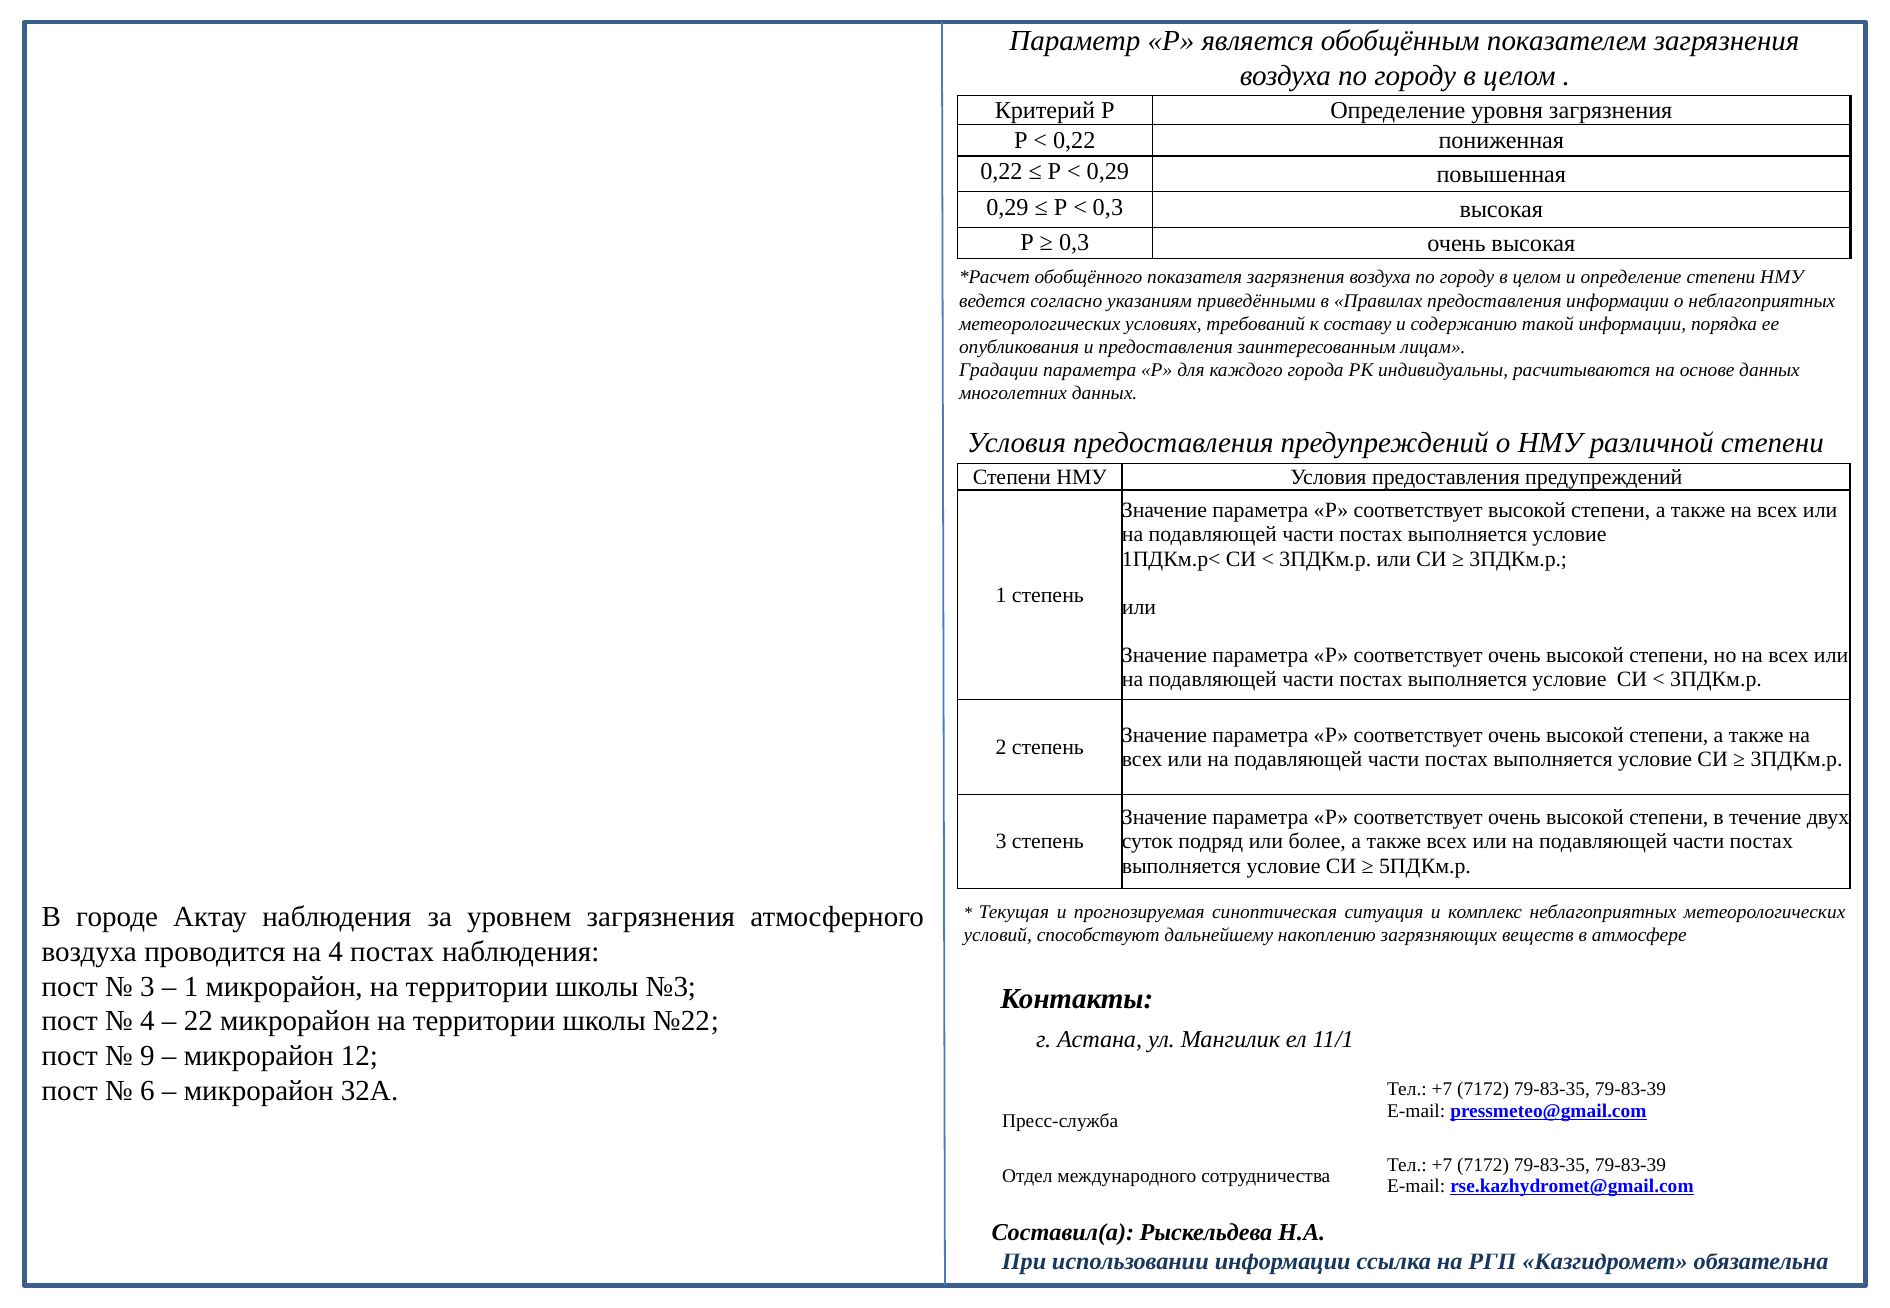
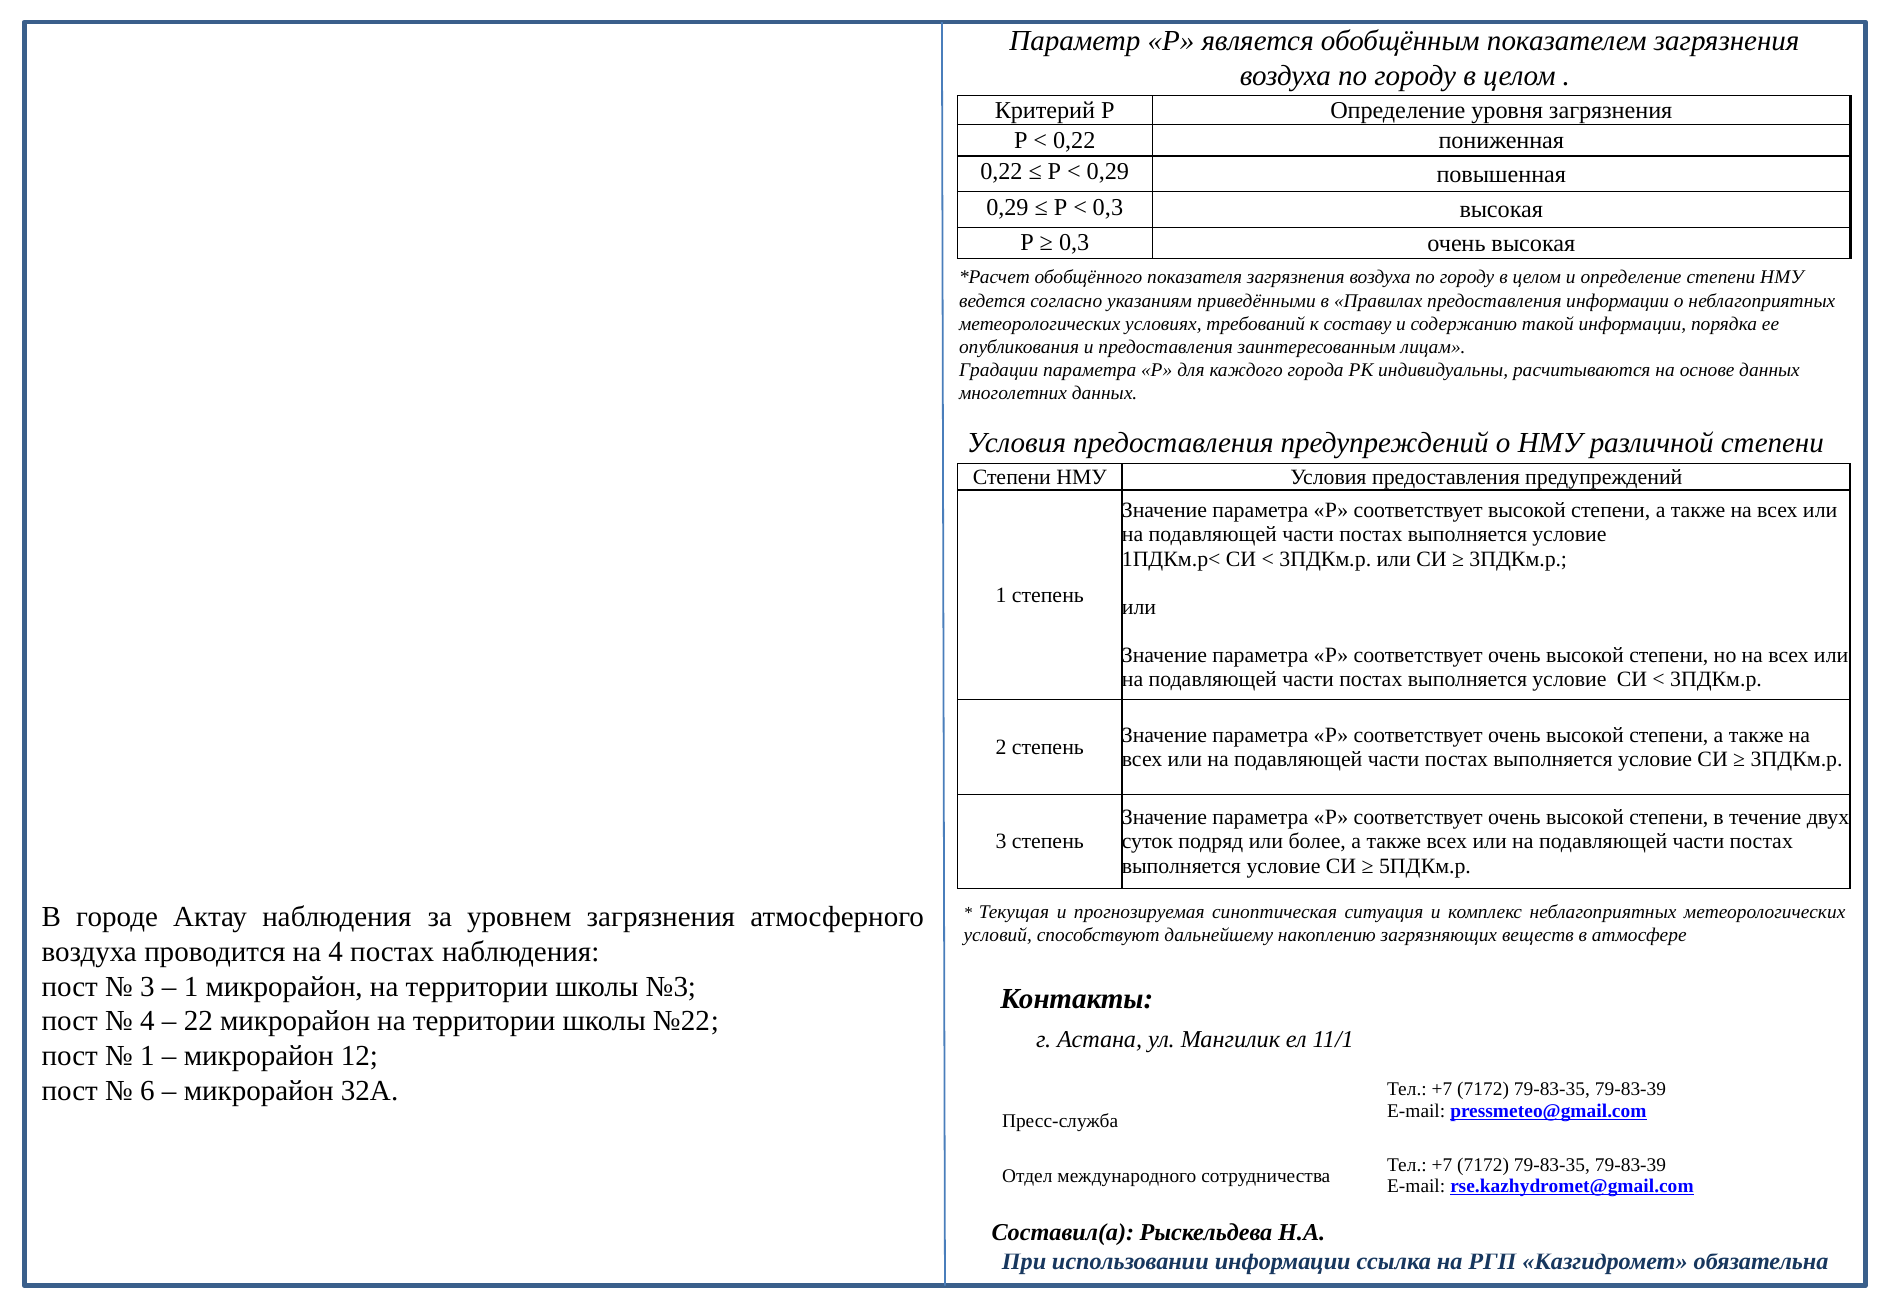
9 at (147, 1057): 9 -> 1
